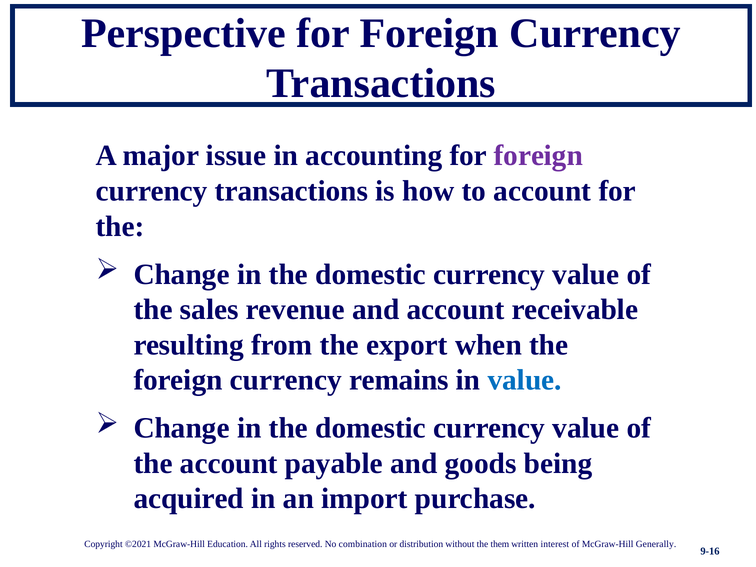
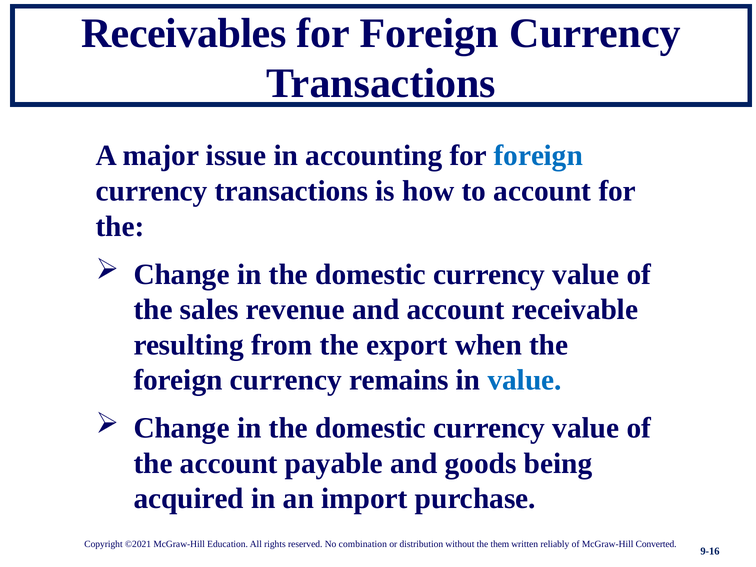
Perspective: Perspective -> Receivables
foreign at (538, 156) colour: purple -> blue
interest: interest -> reliably
Generally: Generally -> Converted
